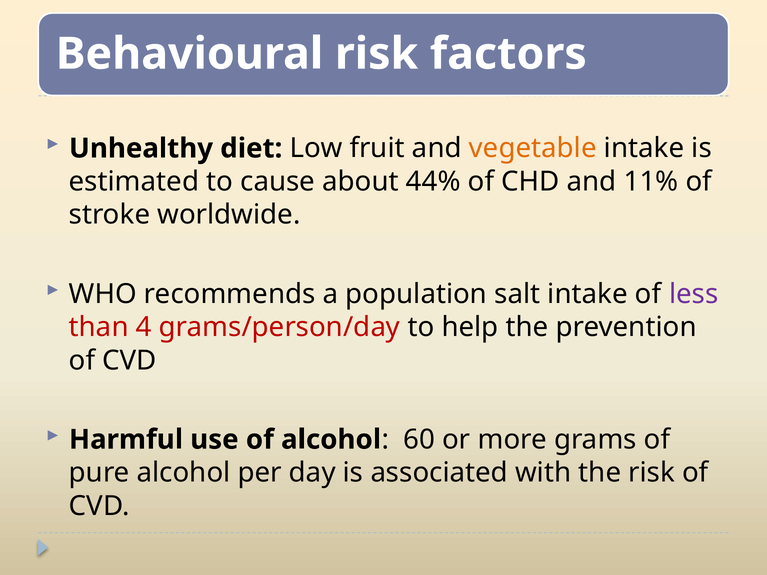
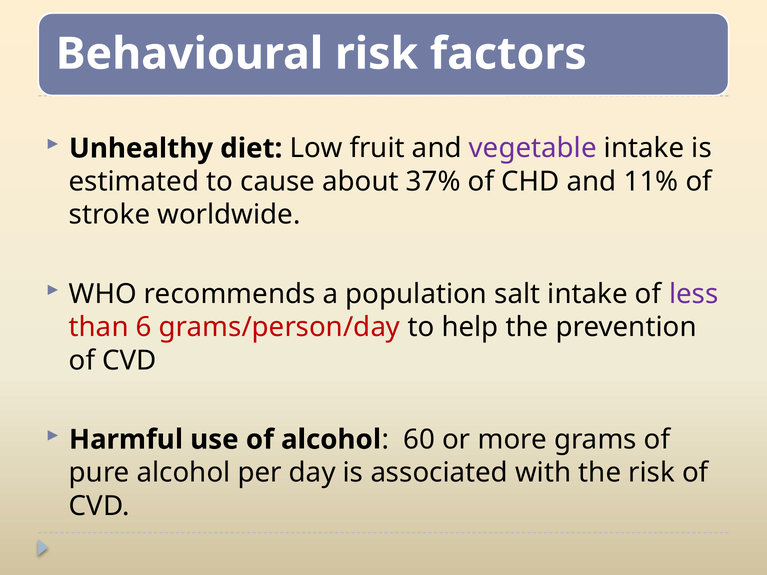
vegetable colour: orange -> purple
44%: 44% -> 37%
4: 4 -> 6
